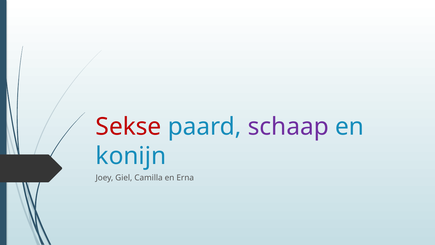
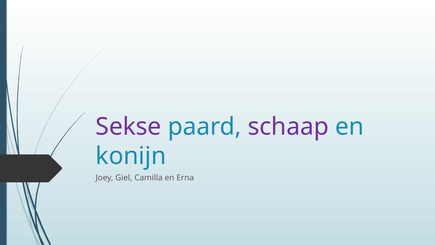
Sekse colour: red -> purple
